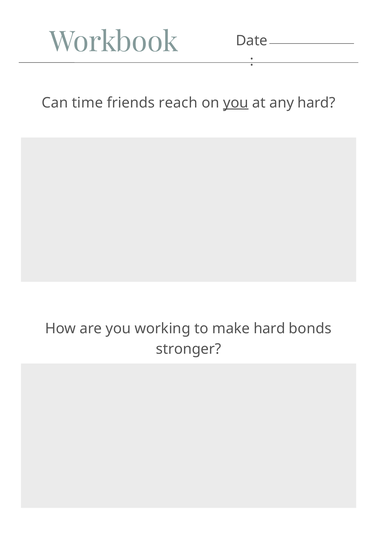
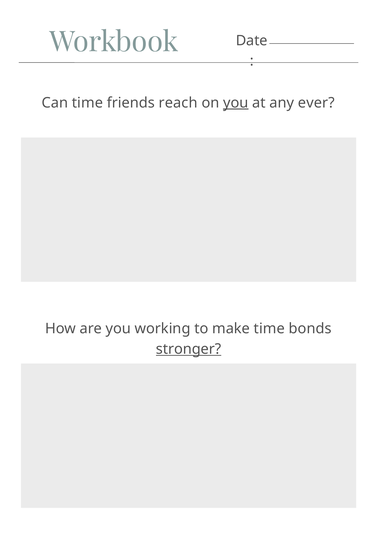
any hard: hard -> ever
make hard: hard -> time
stronger underline: none -> present
